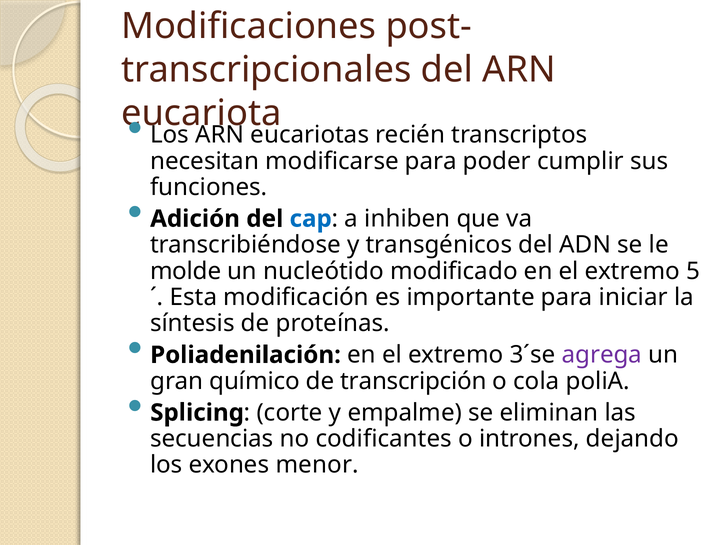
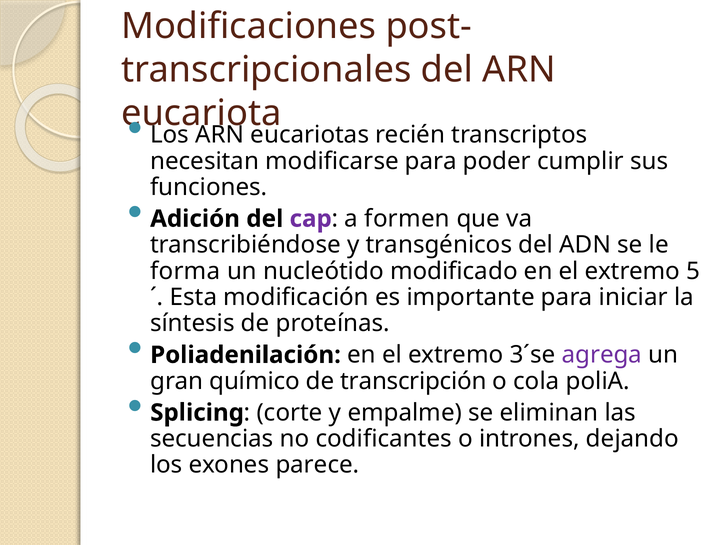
cap colour: blue -> purple
inhiben: inhiben -> formen
molde: molde -> forma
menor: menor -> parece
